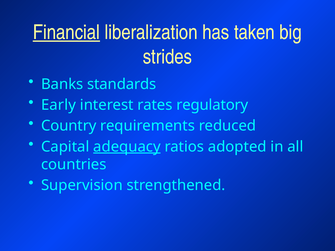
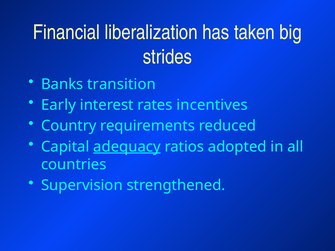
Financial underline: present -> none
standards: standards -> transition
regulatory: regulatory -> incentives
